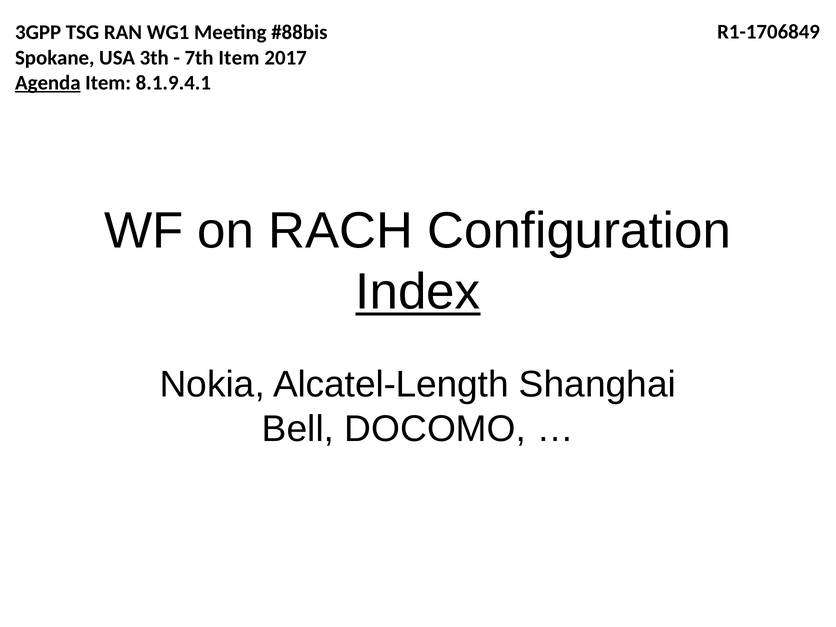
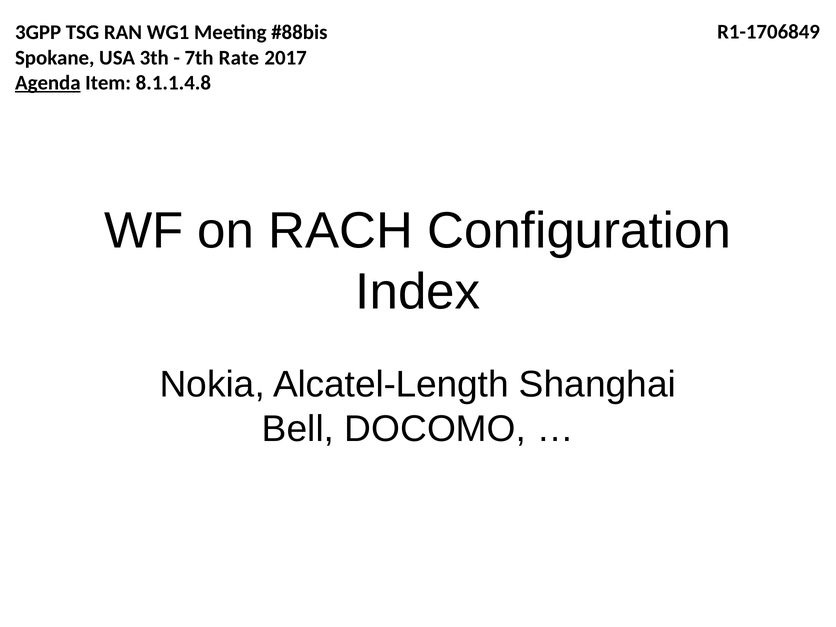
7th Item: Item -> Rate
8.1.9.4.1: 8.1.9.4.1 -> 8.1.1.4.8
Index underline: present -> none
